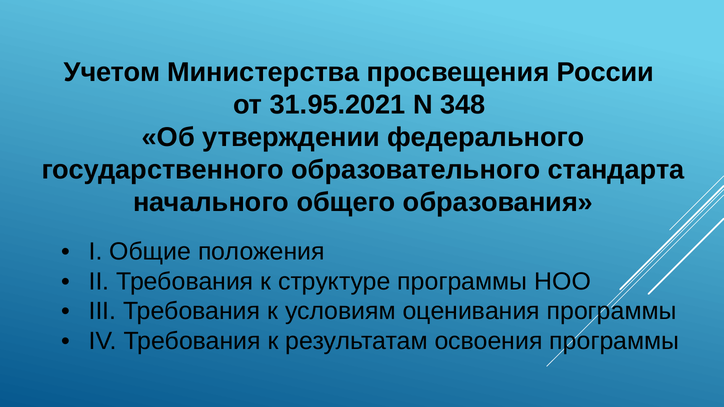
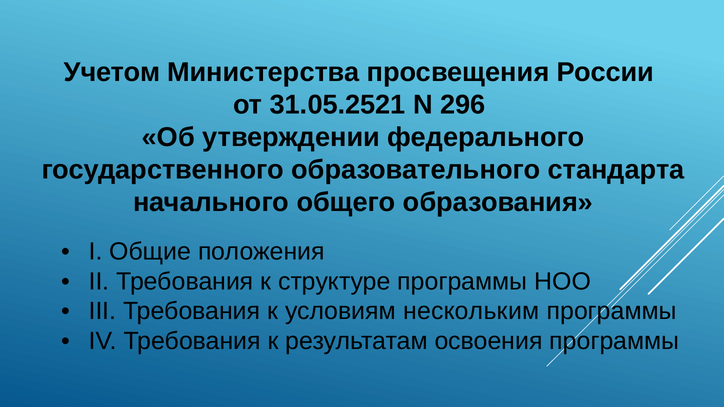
31.95.2021: 31.95.2021 -> 31.05.2521
348: 348 -> 296
оценивания: оценивания -> нескольким
